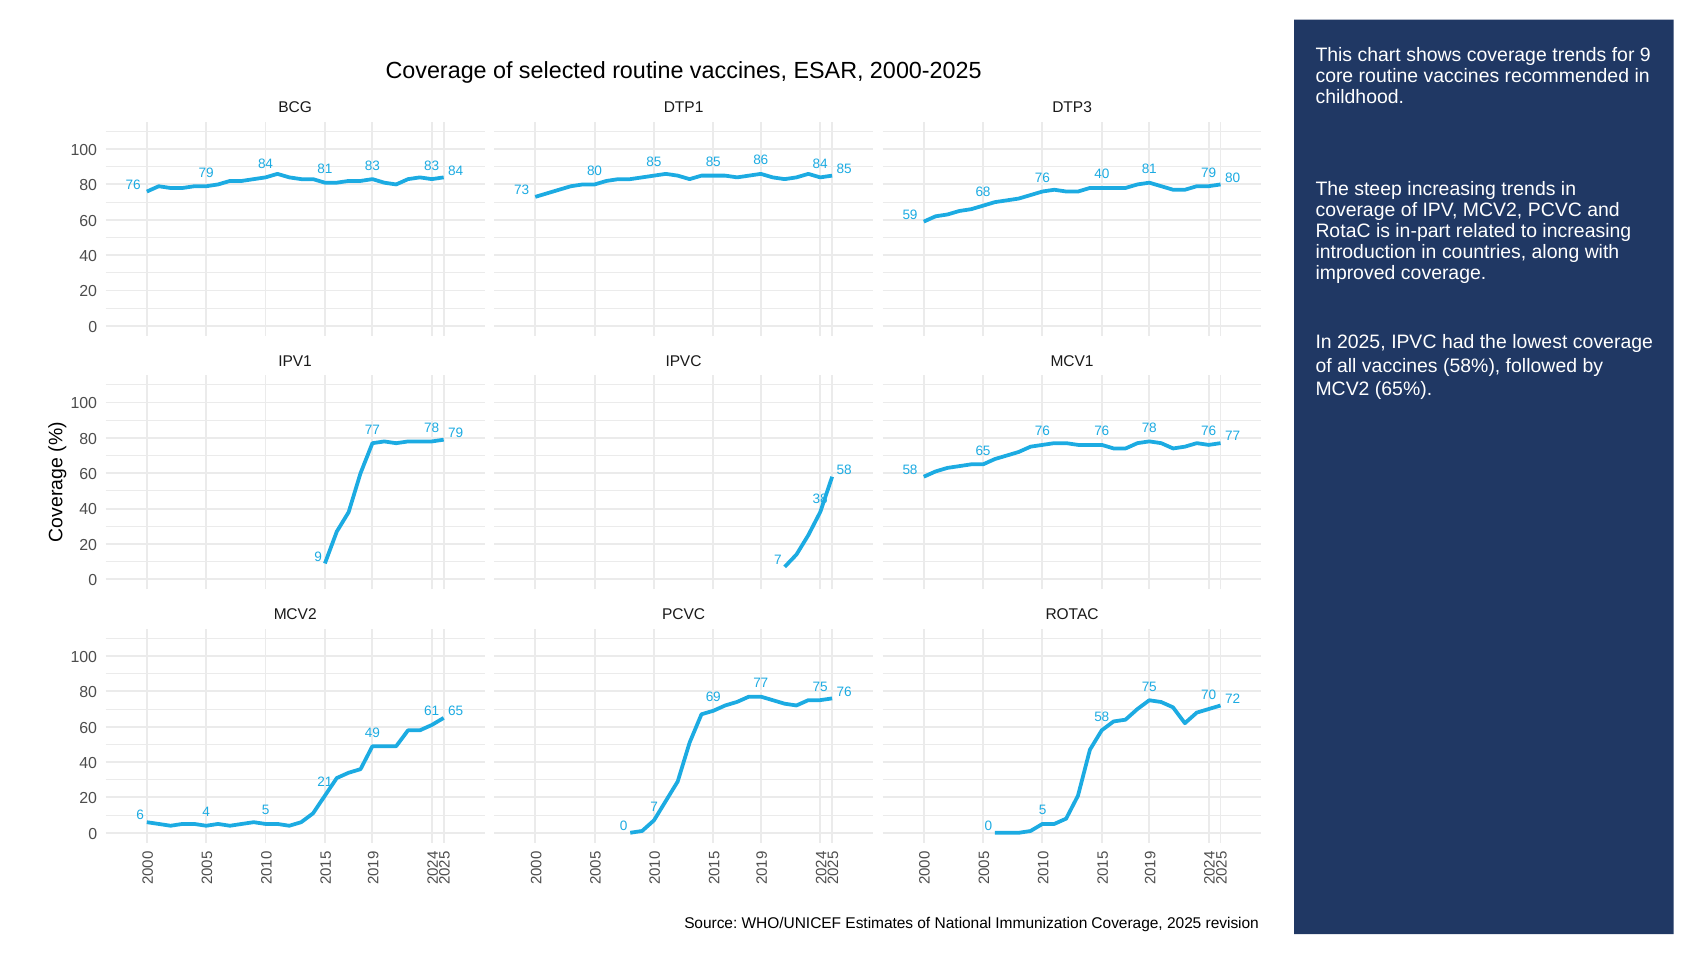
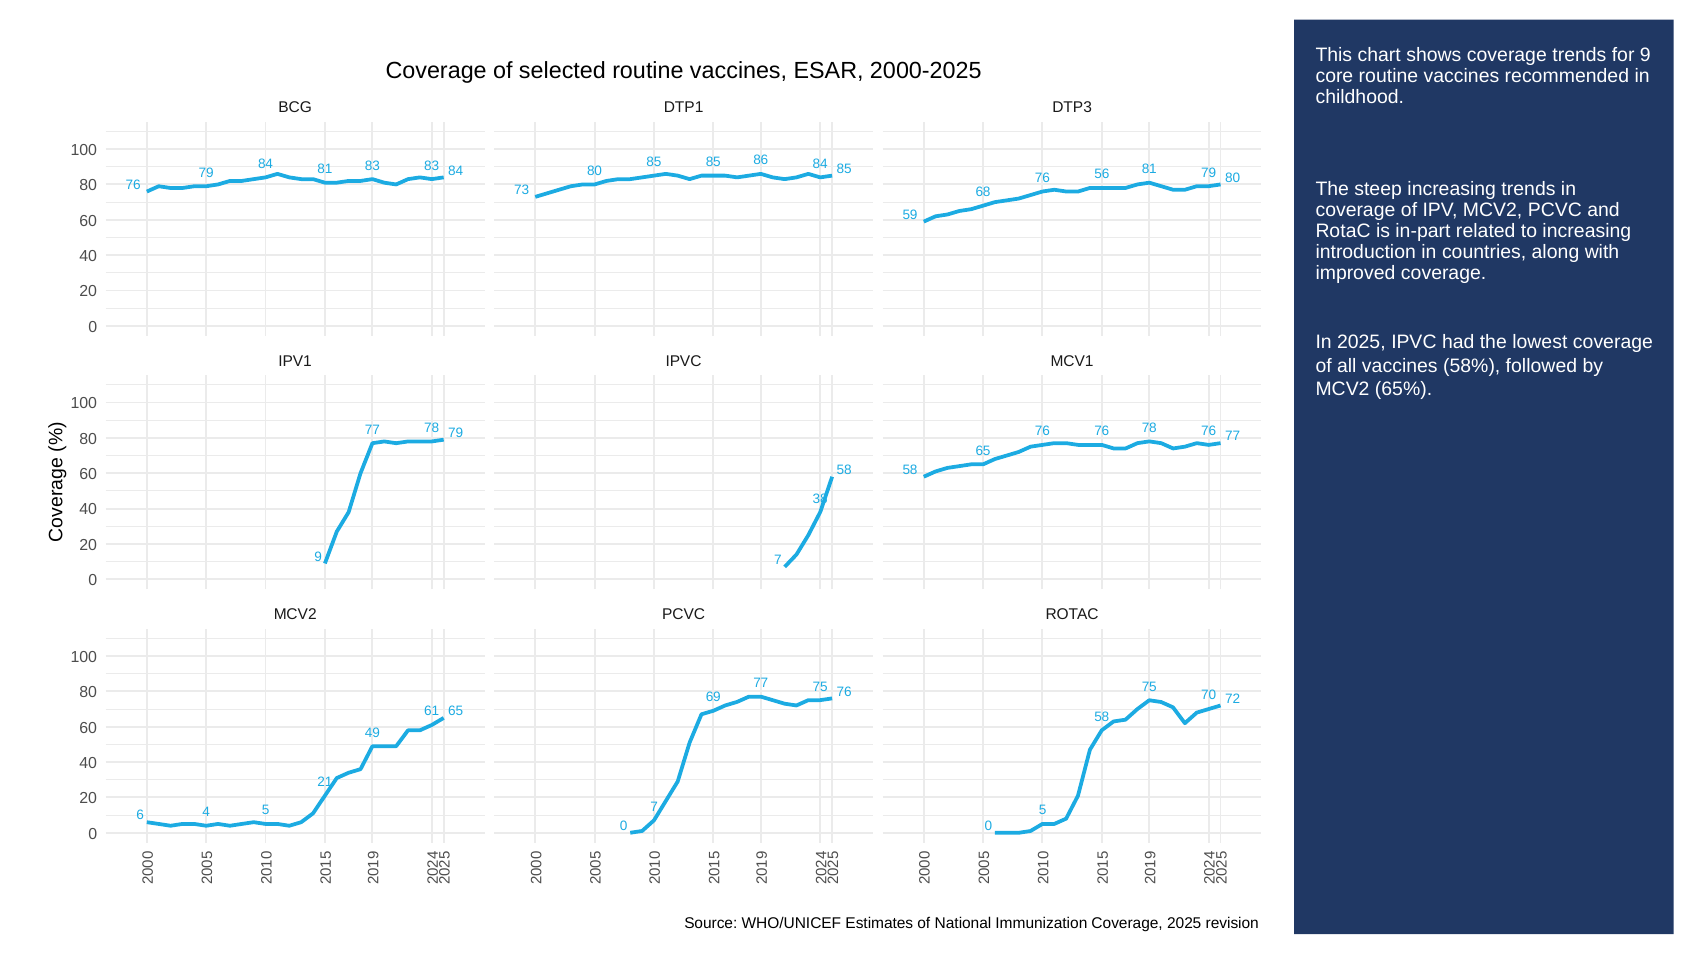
76 40: 40 -> 56
